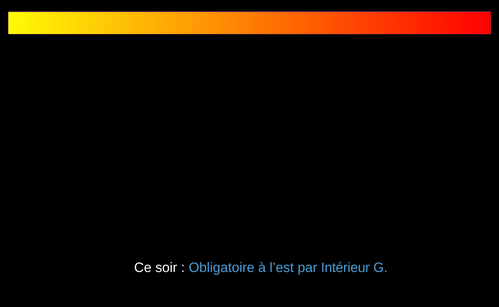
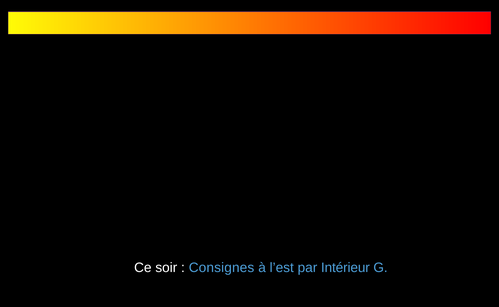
Obligatoire: Obligatoire -> Consignes
